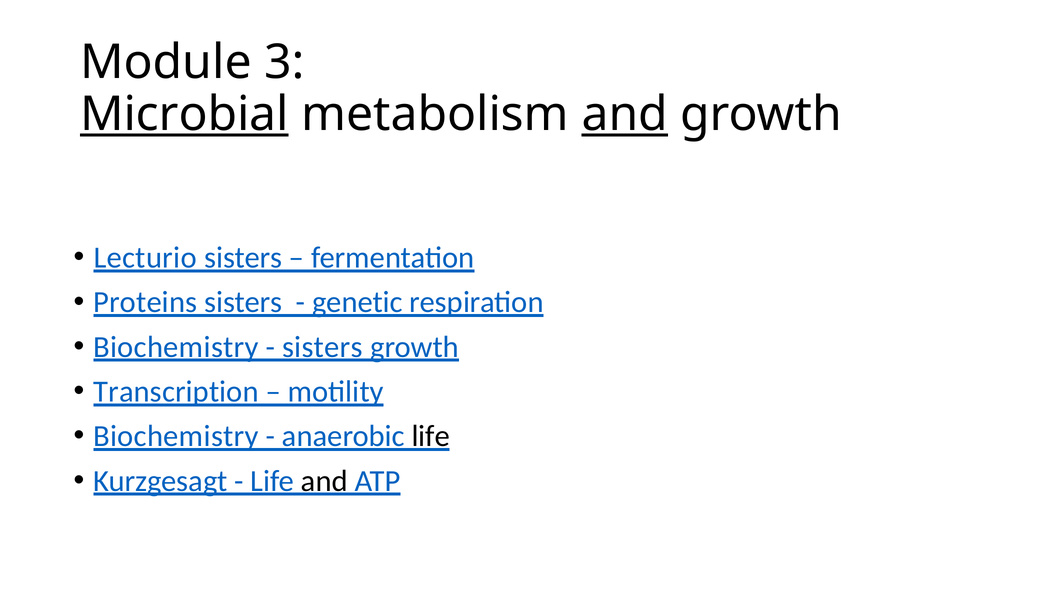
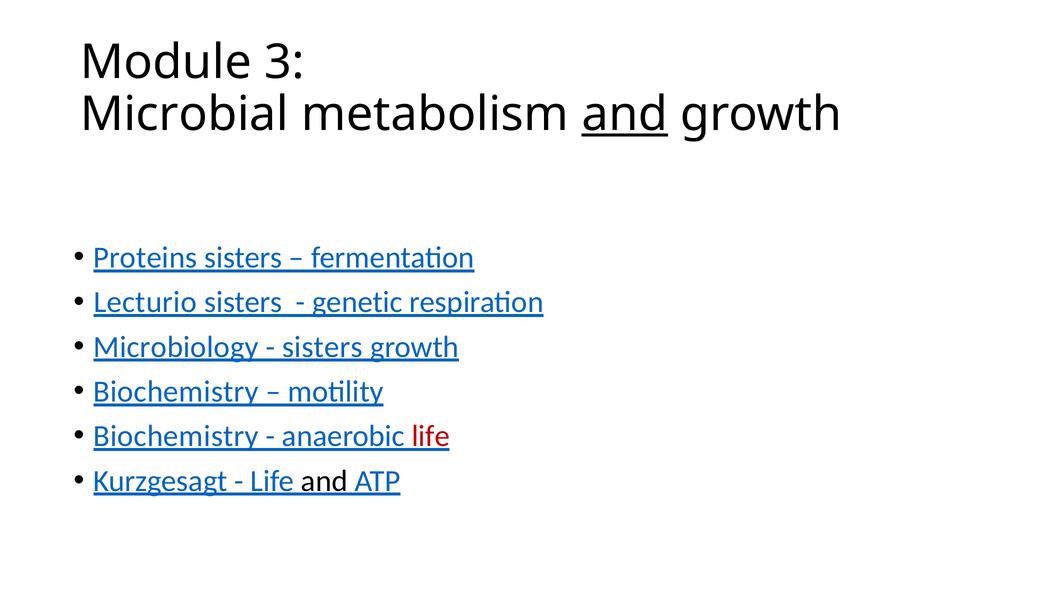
Microbial underline: present -> none
Lecturio: Lecturio -> Proteins
Proteins: Proteins -> Lecturio
Biochemistry at (176, 347): Biochemistry -> Microbiology
Transcription at (176, 391): Transcription -> Biochemistry
life at (431, 436) colour: black -> red
